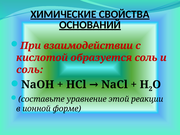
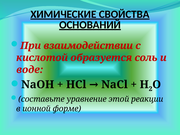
соль at (30, 70): соль -> воде
